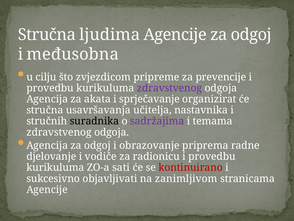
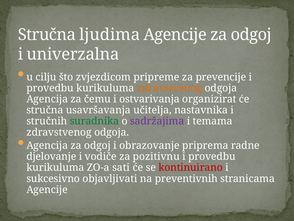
međusobna: međusobna -> univerzalna
zdravstvenog at (169, 88) colour: purple -> orange
akata: akata -> čemu
sprječavanje: sprječavanje -> ostvarivanja
suradnika colour: black -> green
radionicu: radionicu -> pozitivnu
zanimljivom: zanimljivom -> preventivnih
